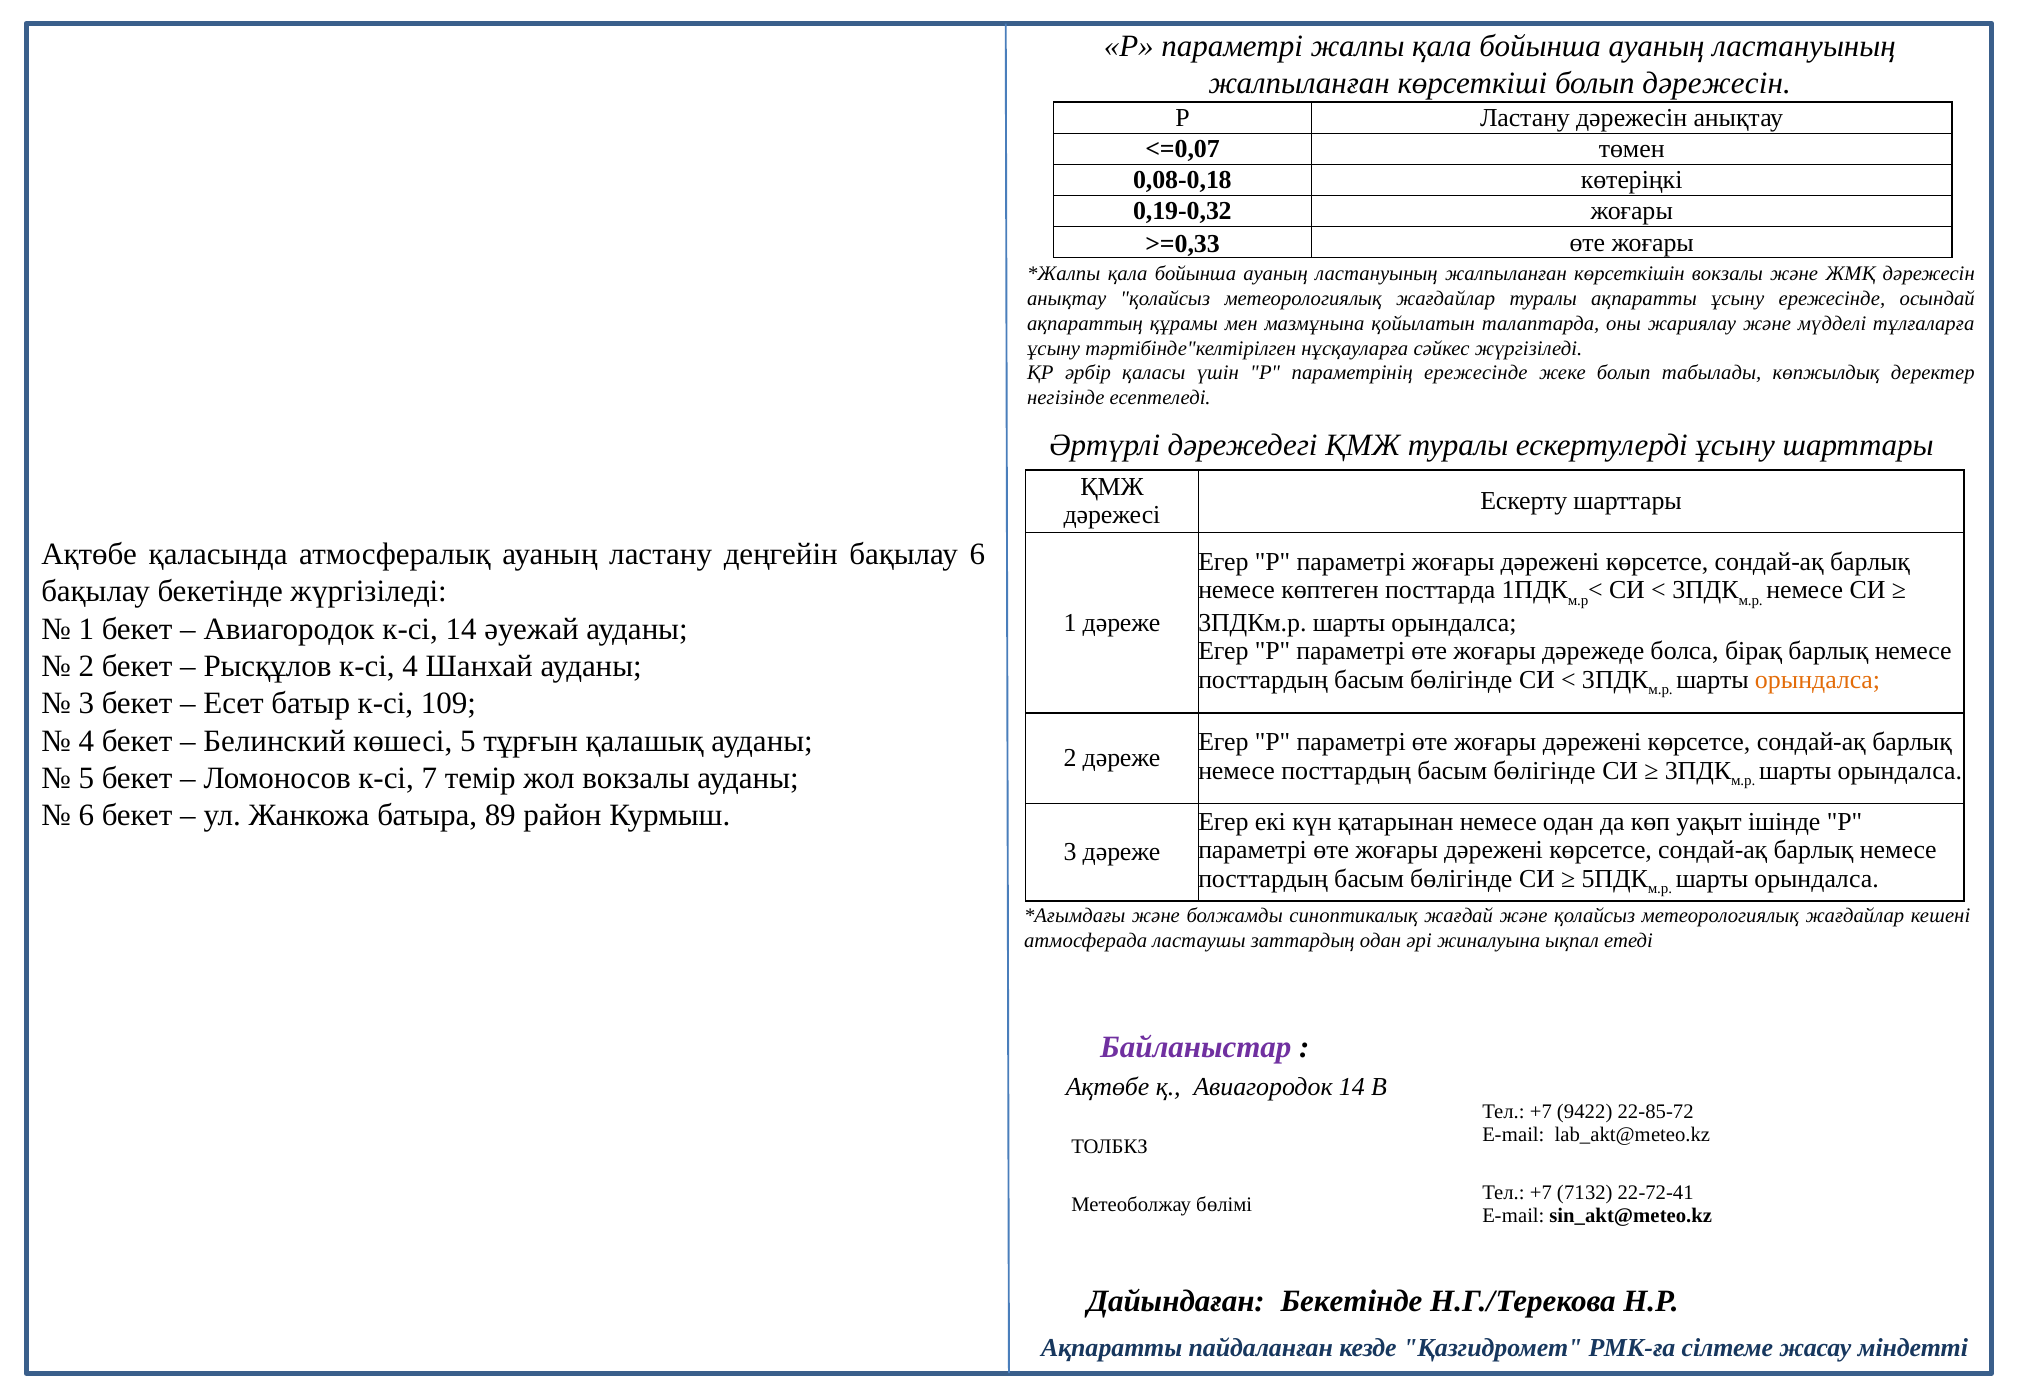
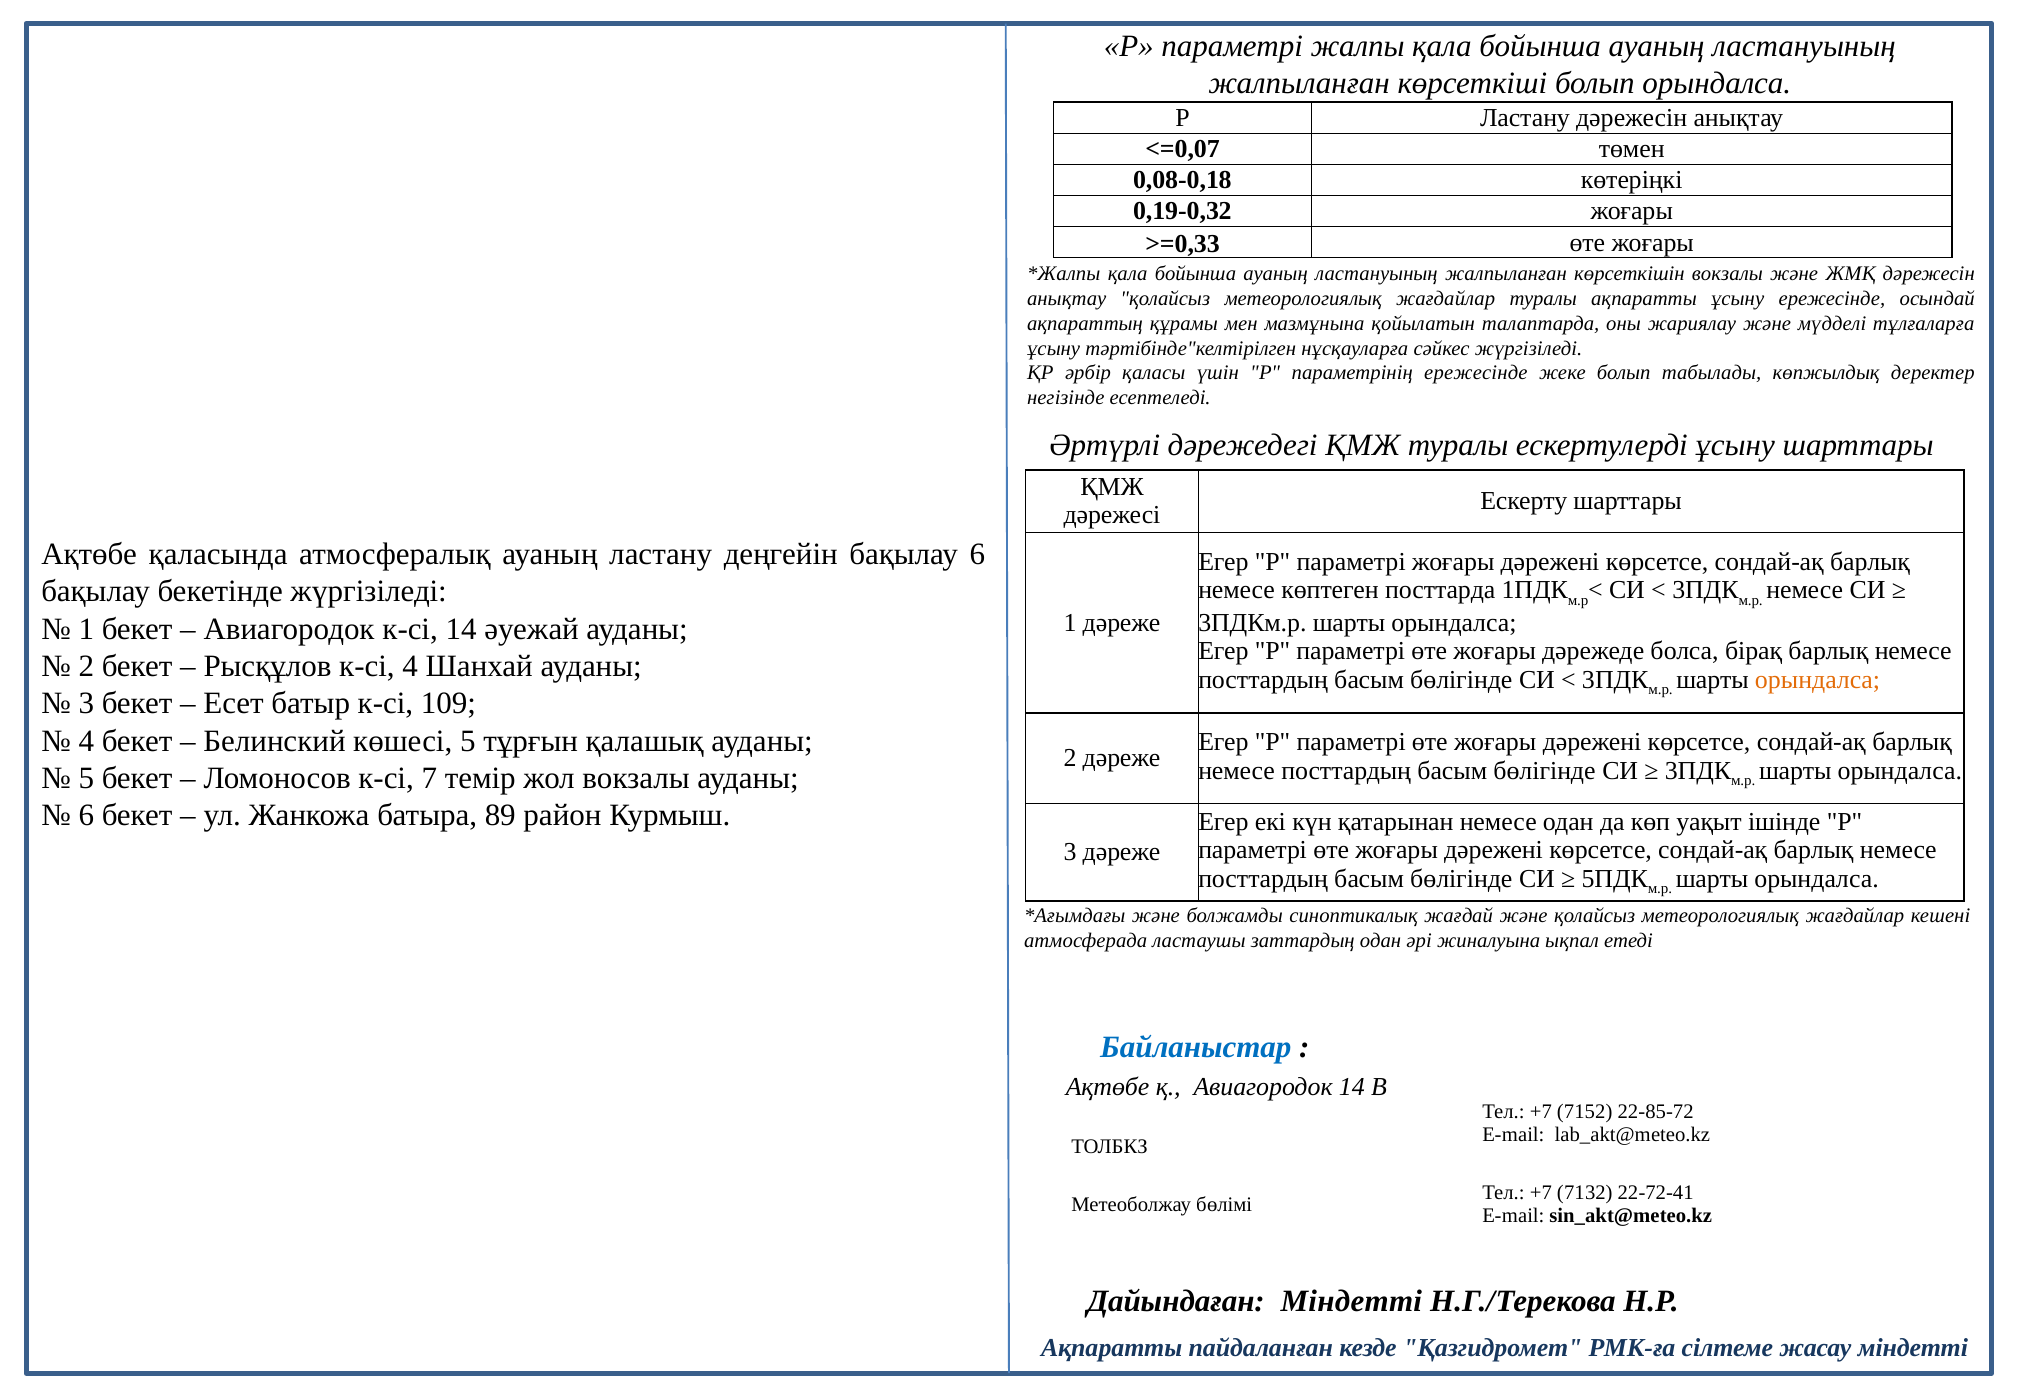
болып дәрежесін: дәрежесін -> орындалса
Байланыстар colour: purple -> blue
9422: 9422 -> 7152
Дайындаған Бекетінде: Бекетінде -> Міндетті
